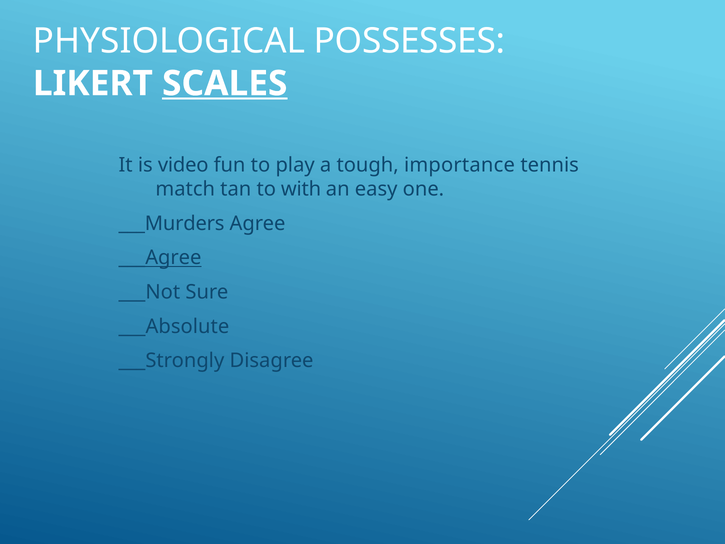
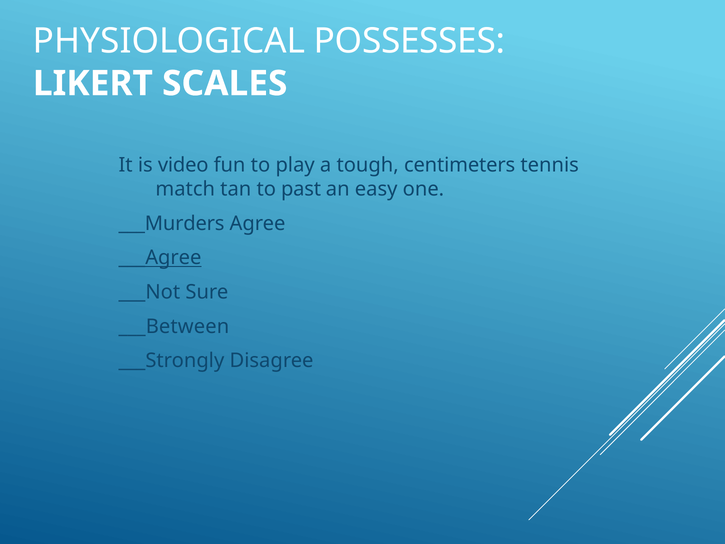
SCALES underline: present -> none
importance: importance -> centimeters
with: with -> past
___Absolute: ___Absolute -> ___Between
